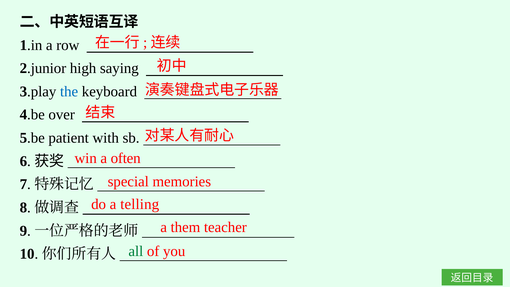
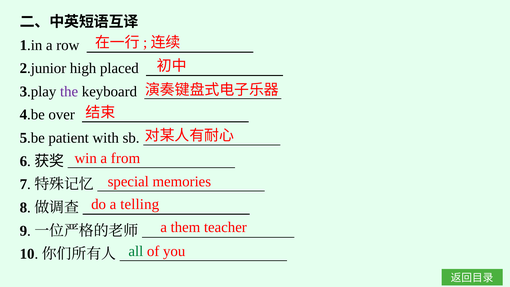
saying: saying -> placed
the colour: blue -> purple
often: often -> from
